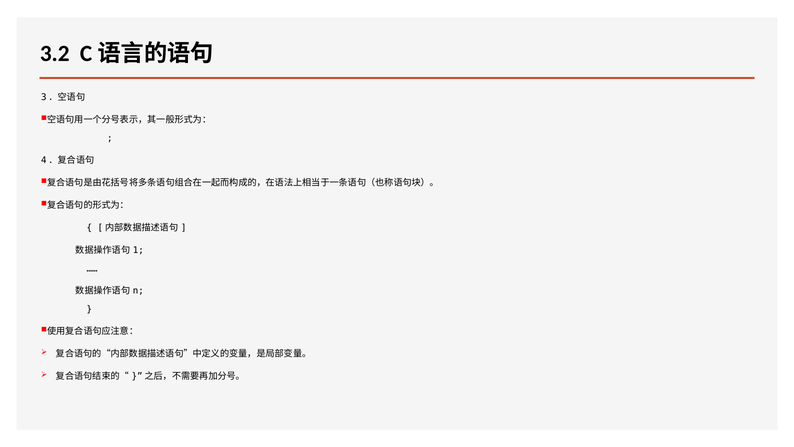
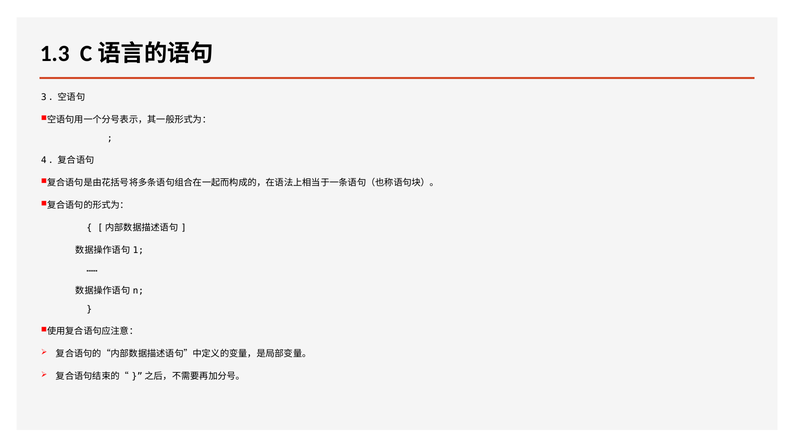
3.2: 3.2 -> 1.3
